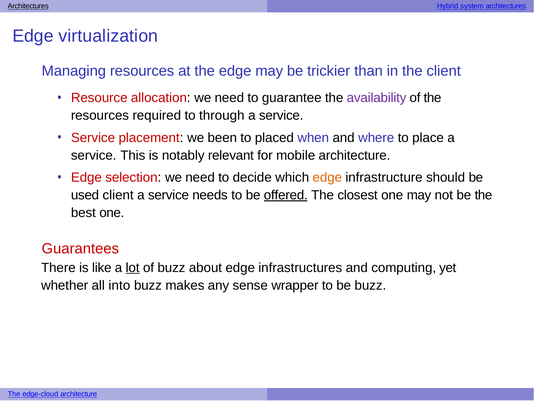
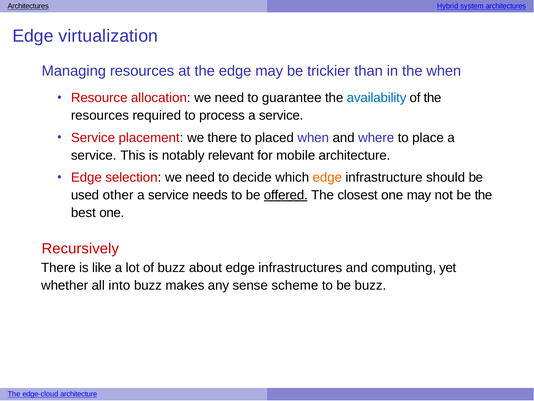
the client: client -> when
availability colour: purple -> blue
through: through -> process
we been: been -> there
used client: client -> other
Guarantees: Guarantees -> Recursively
lot underline: present -> none
wrapper: wrapper -> scheme
